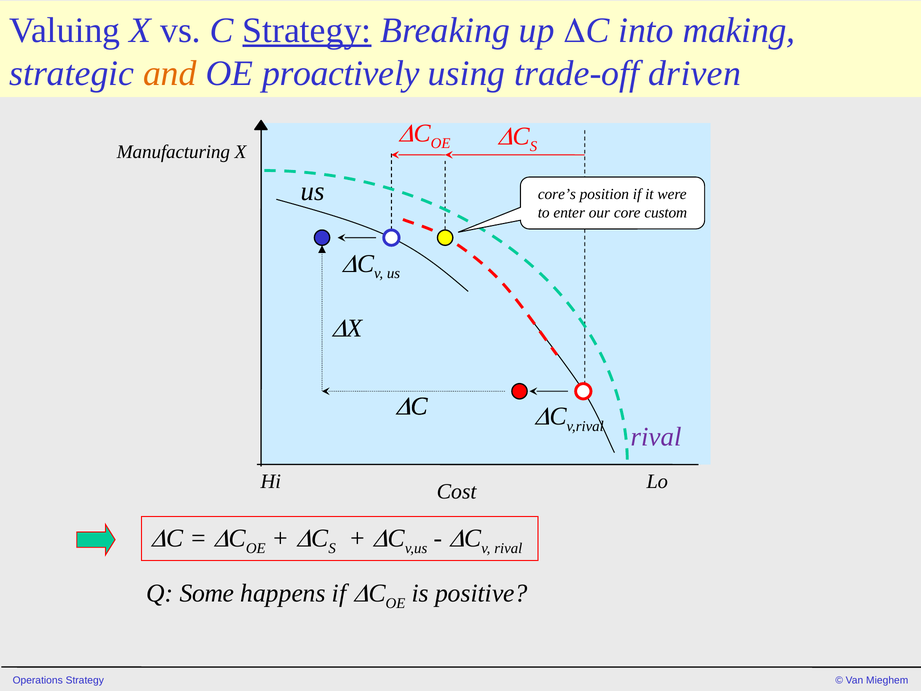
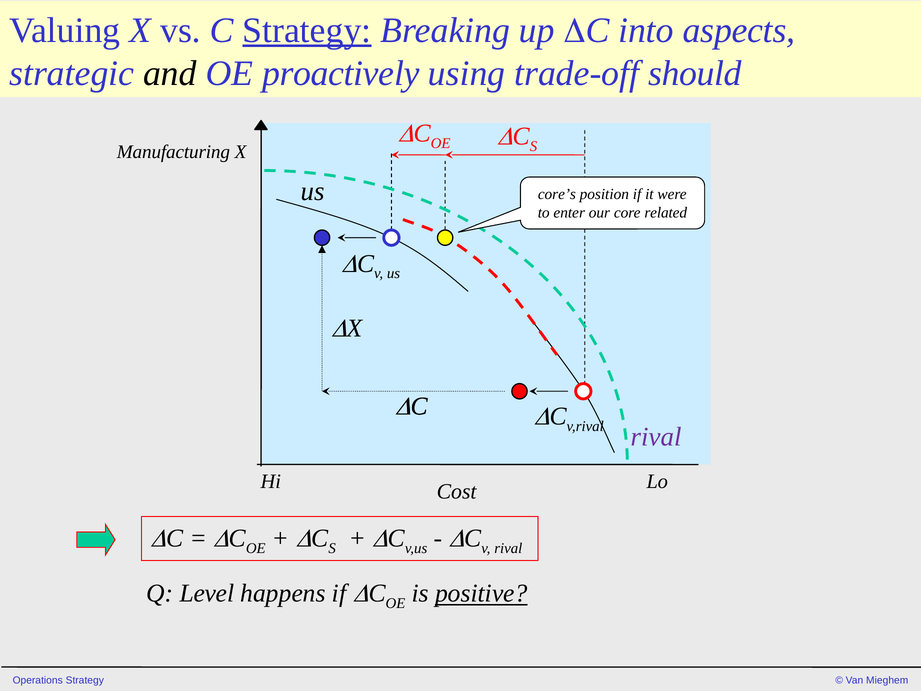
making: making -> aspects
and colour: orange -> black
driven: driven -> should
custom: custom -> related
Some: Some -> Level
positive underline: none -> present
